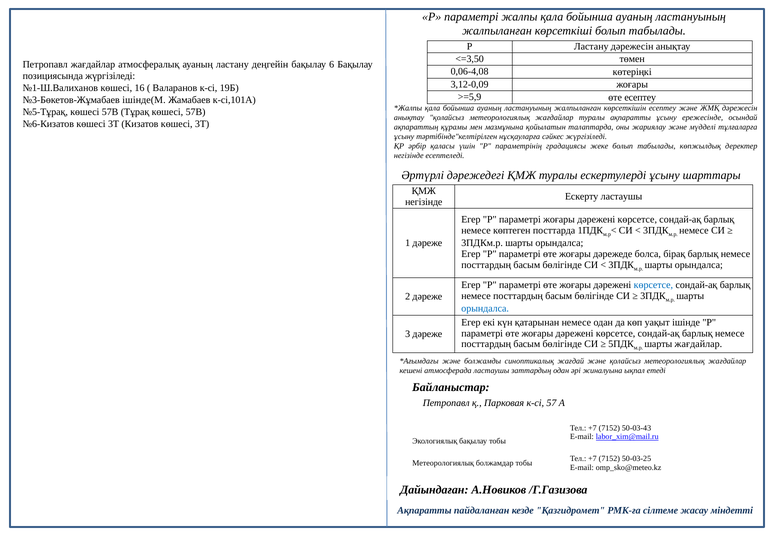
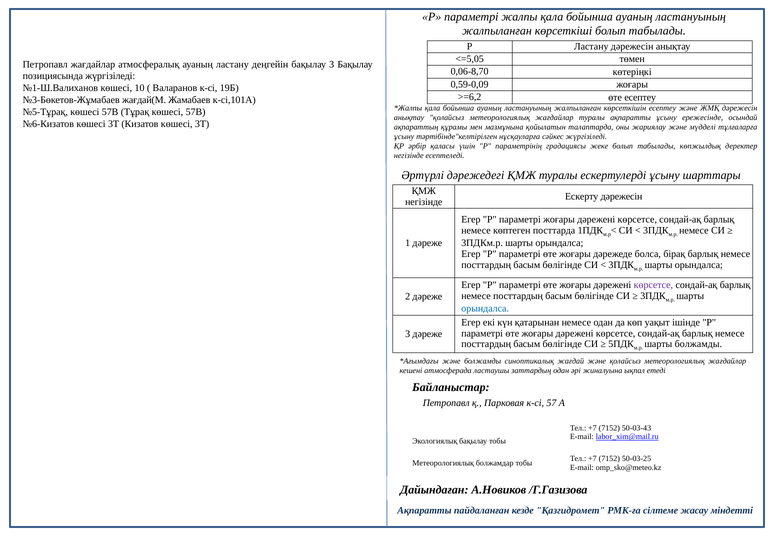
<=3,50: <=3,50 -> <=5,05
бақылау 6: 6 -> 3
0,06-4,08: 0,06-4,08 -> 0,06-8,70
3,12-0,09: 3,12-0,09 -> 0,59-0,09
16: 16 -> 10
>=5,9: >=5,9 -> >=6,2
ішінде(М: ішінде(М -> жағдай(М
Ескерту ластаушы: ластаушы -> дәрежесін
көрсетсе at (653, 285) colour: blue -> purple
шарты жағдайлар: жағдайлар -> болжамды
